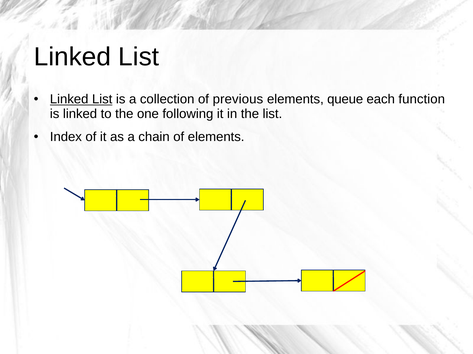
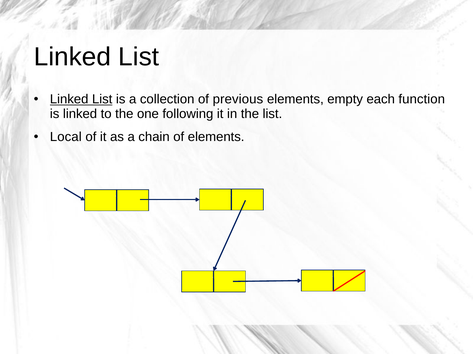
queue: queue -> empty
Index: Index -> Local
